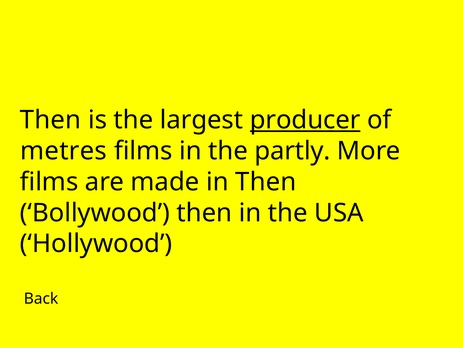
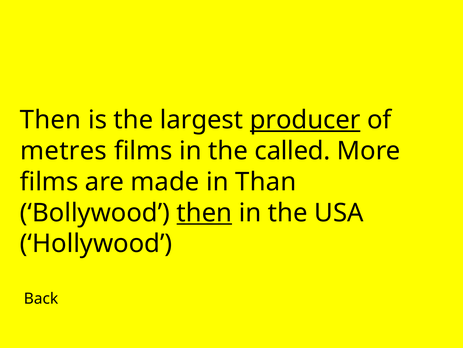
partly: partly -> called
in Then: Then -> Than
then at (204, 212) underline: none -> present
